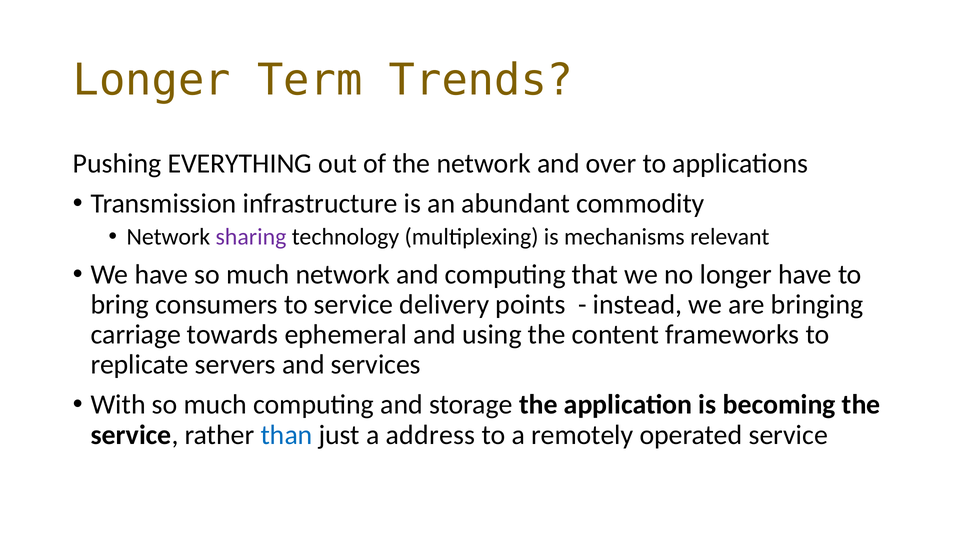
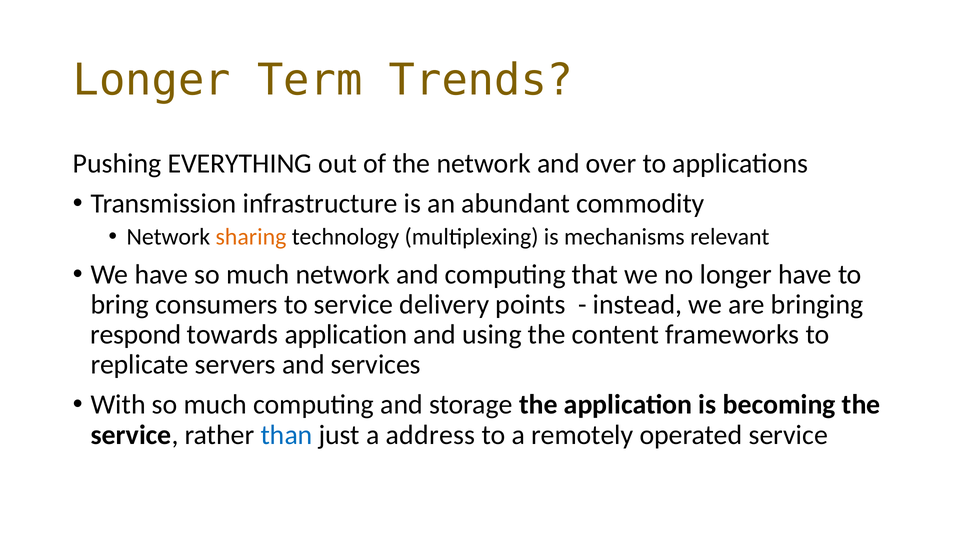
sharing colour: purple -> orange
carriage: carriage -> respond
towards ephemeral: ephemeral -> application
